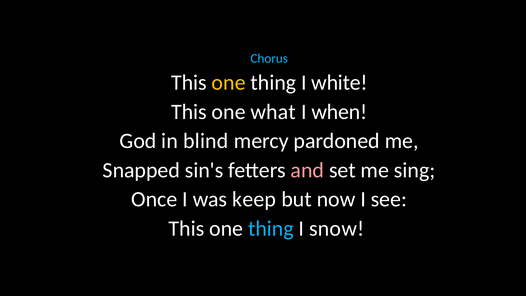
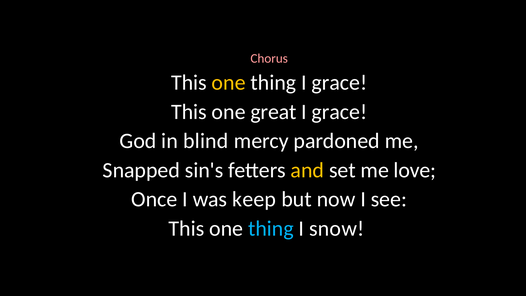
Chorus colour: light blue -> pink
thing I white: white -> grace
what: what -> great
when at (339, 112): when -> grace
and colour: pink -> yellow
sing: sing -> love
